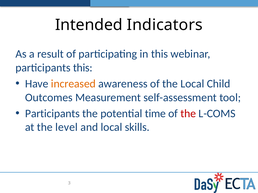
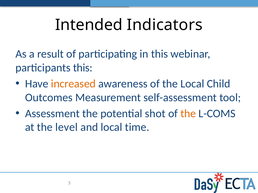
Participants at (52, 114): Participants -> Assessment
time: time -> shot
the at (188, 114) colour: red -> orange
skills: skills -> time
